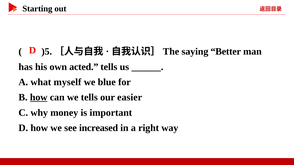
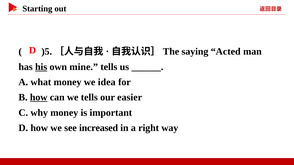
Better: Better -> Acted
his underline: none -> present
acted: acted -> mine
what myself: myself -> money
blue: blue -> idea
